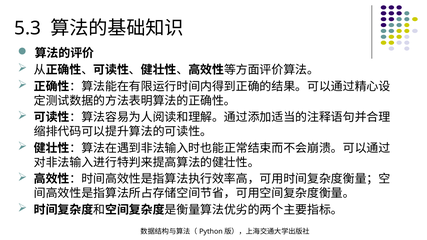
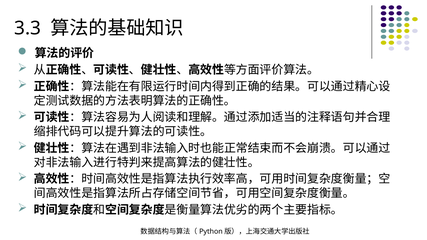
5.3: 5.3 -> 3.3
